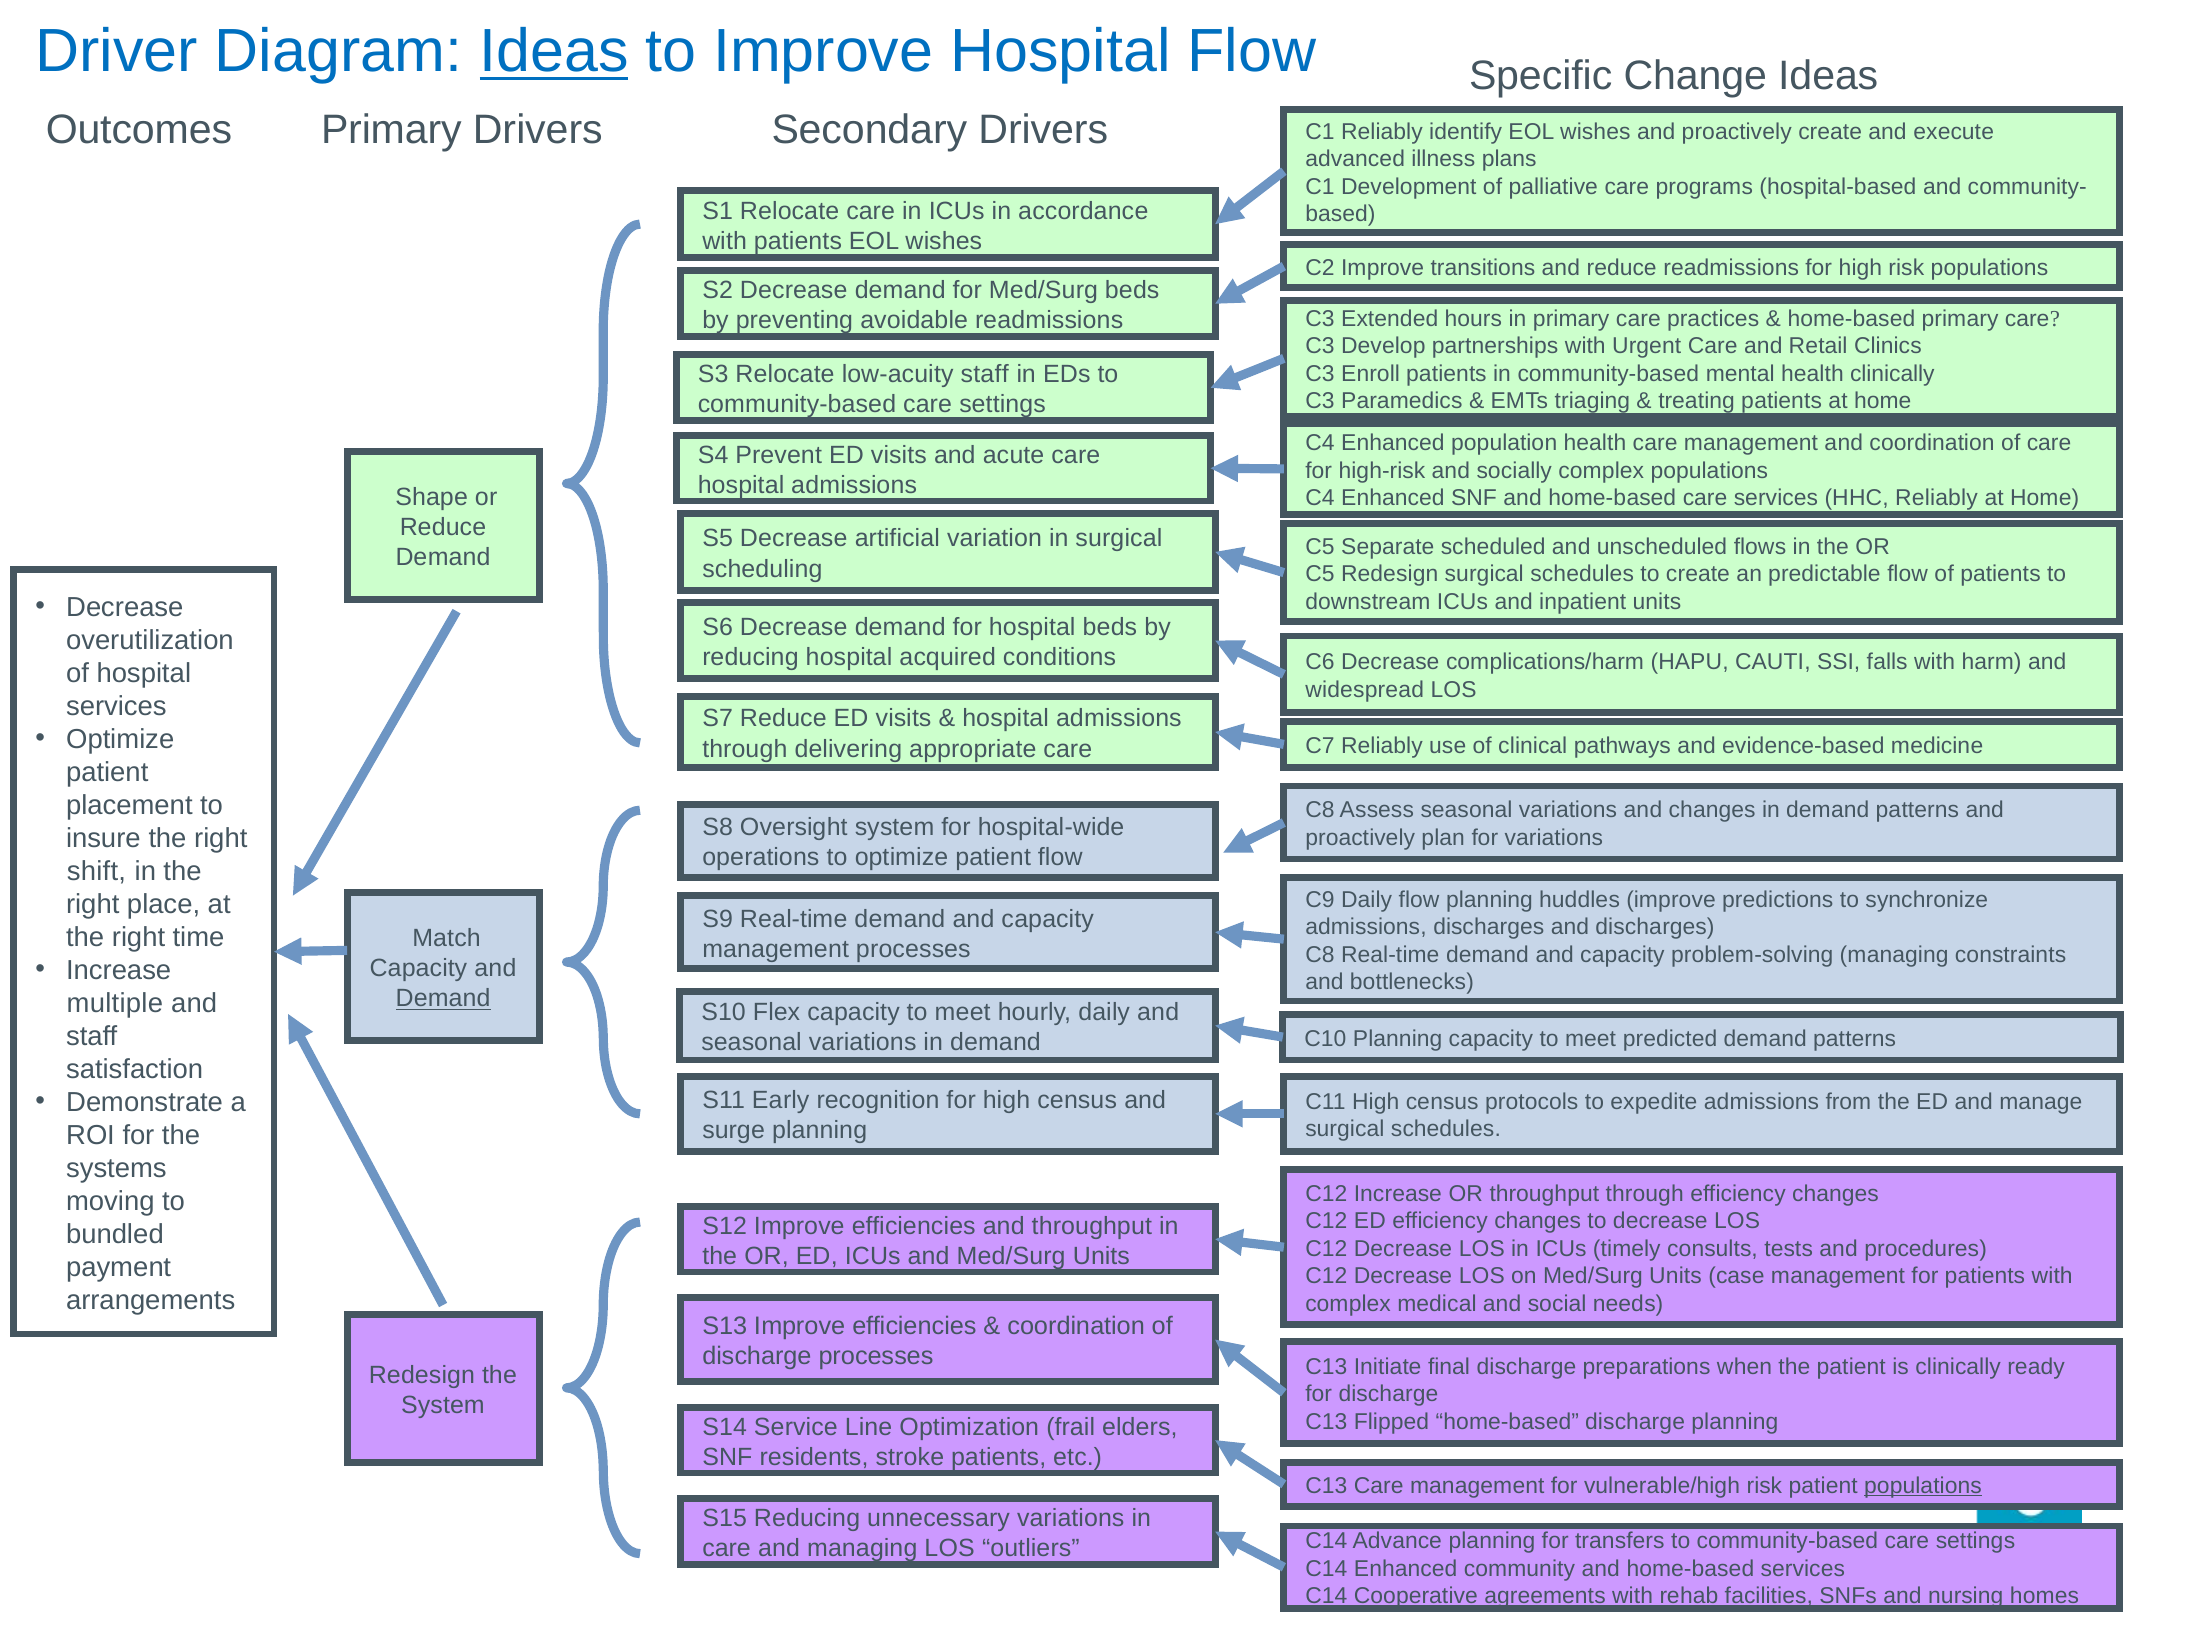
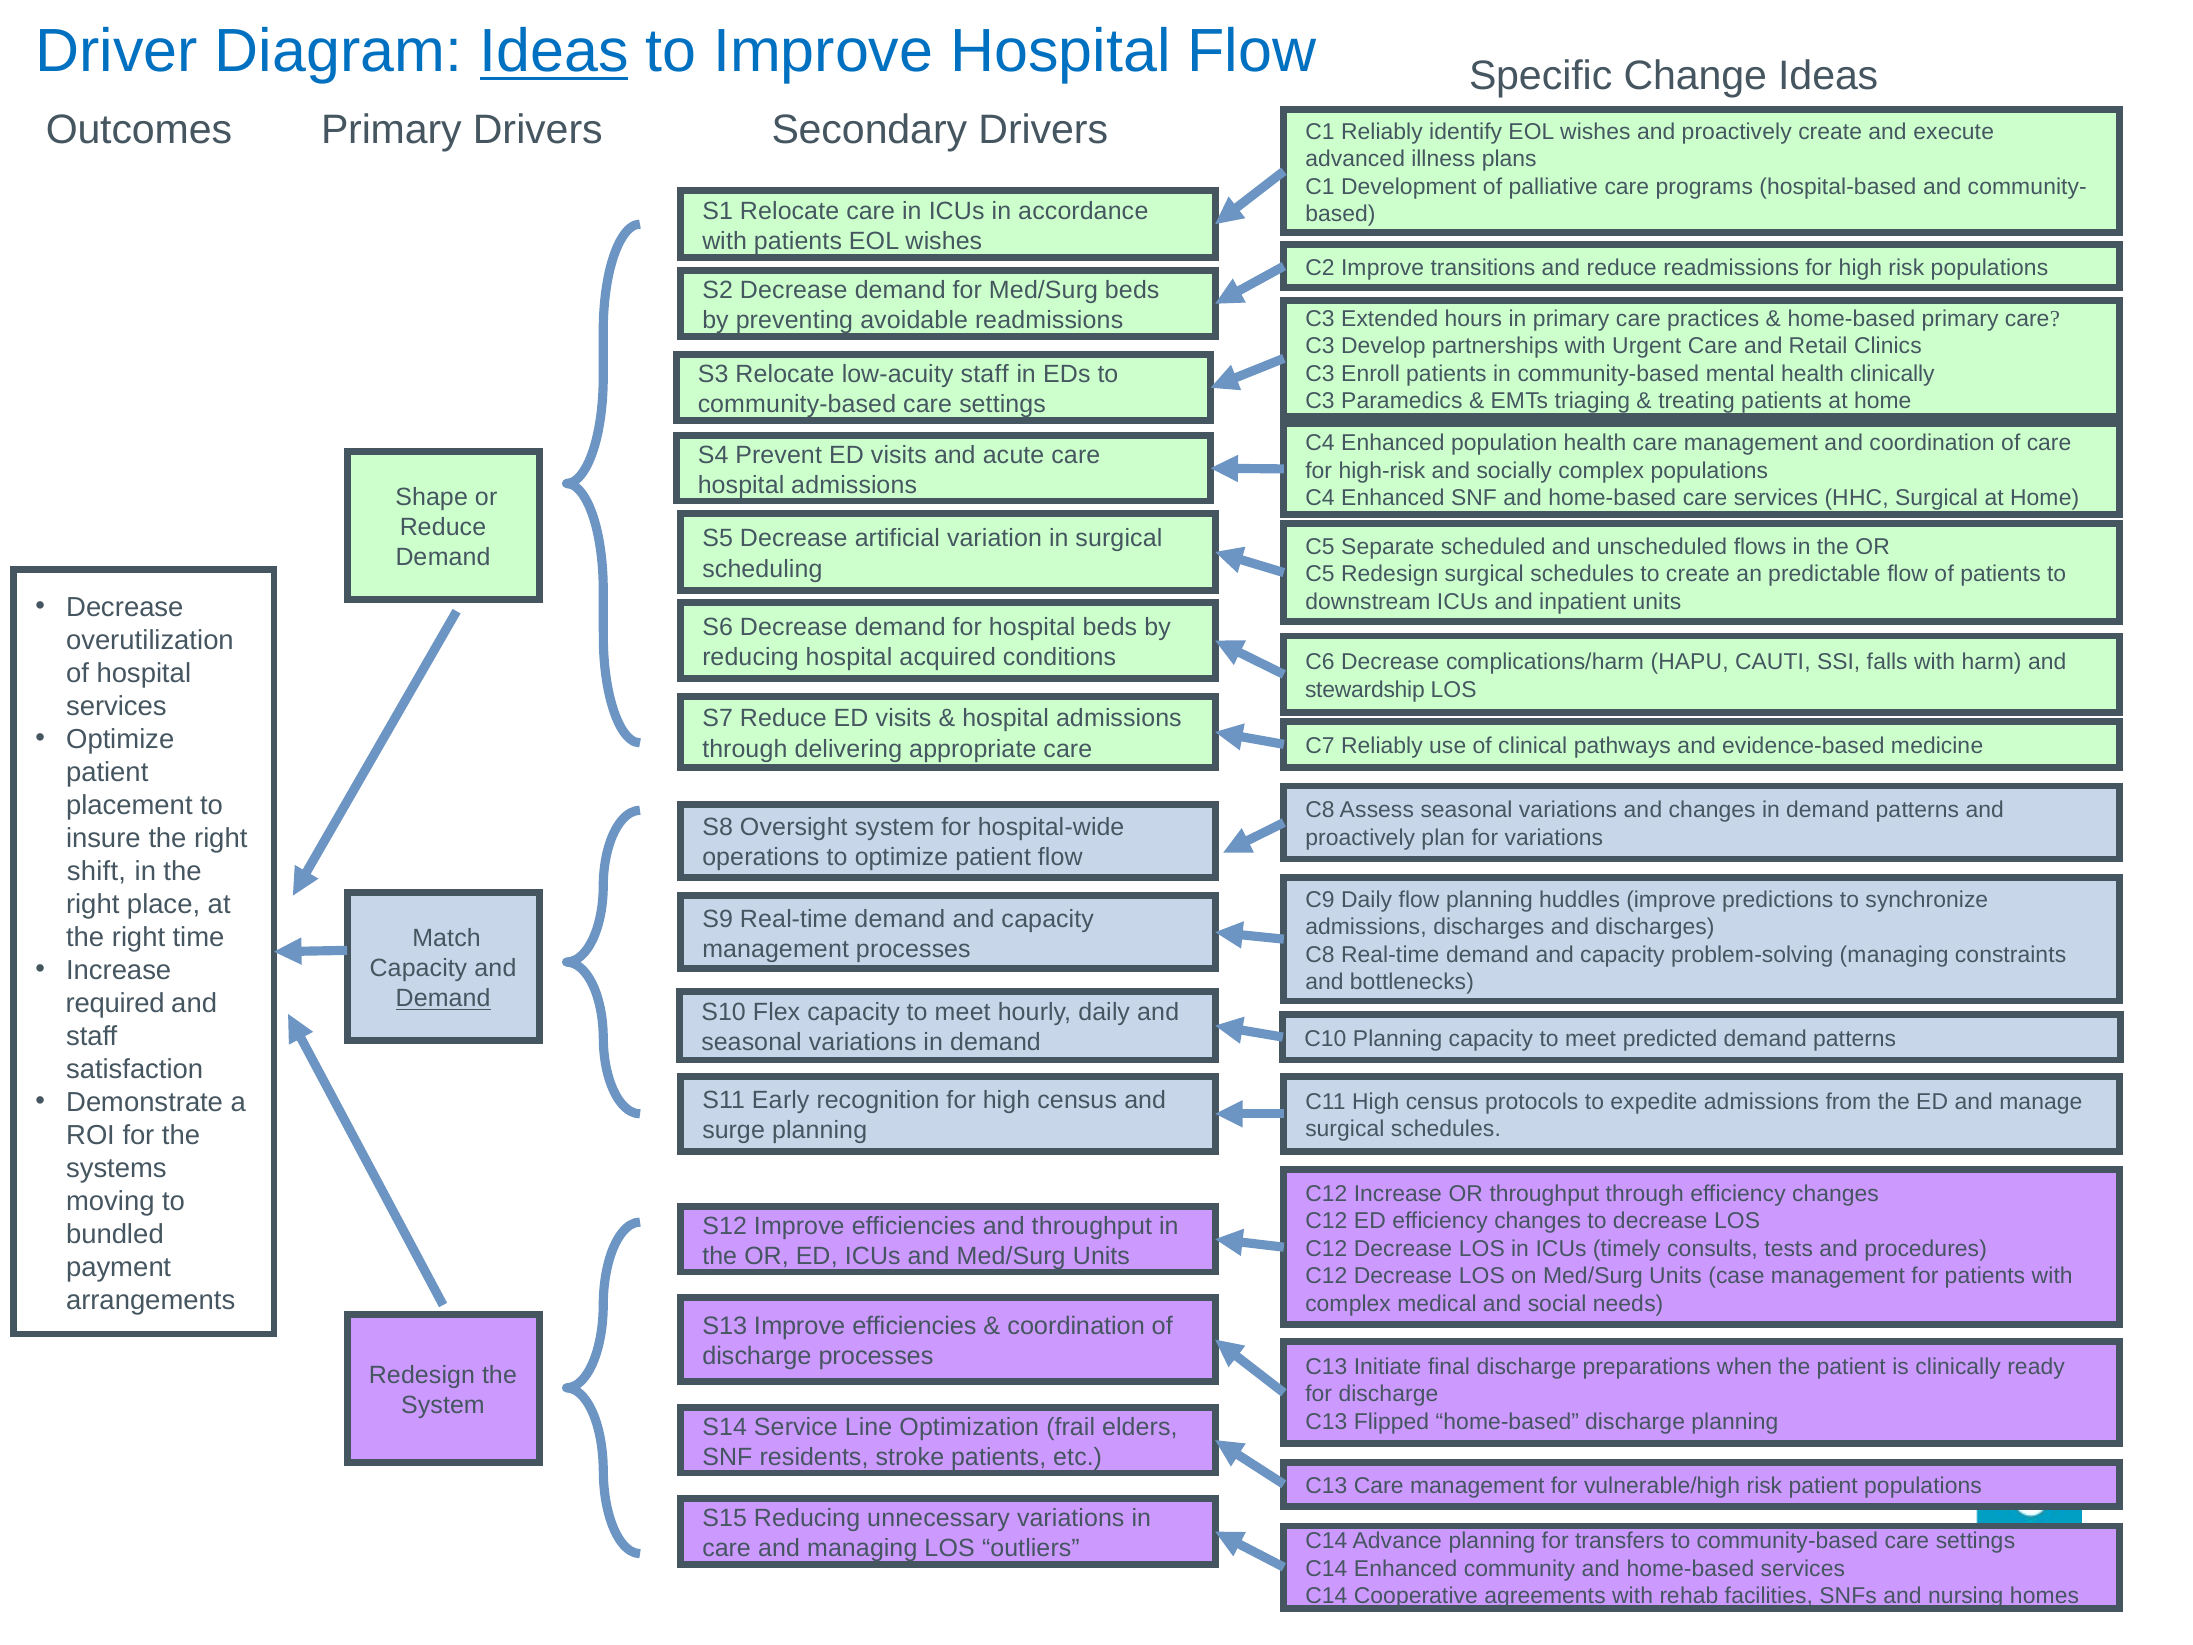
HHC Reliably: Reliably -> Surgical
widespread: widespread -> stewardship
multiple: multiple -> required
populations at (1923, 1486) underline: present -> none
